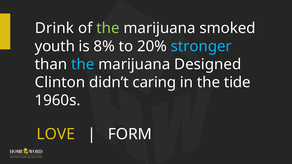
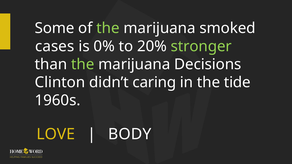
Drink: Drink -> Some
youth: youth -> cases
8%: 8% -> 0%
stronger colour: light blue -> light green
the at (83, 64) colour: light blue -> light green
Designed: Designed -> Decisions
FORM: FORM -> BODY
